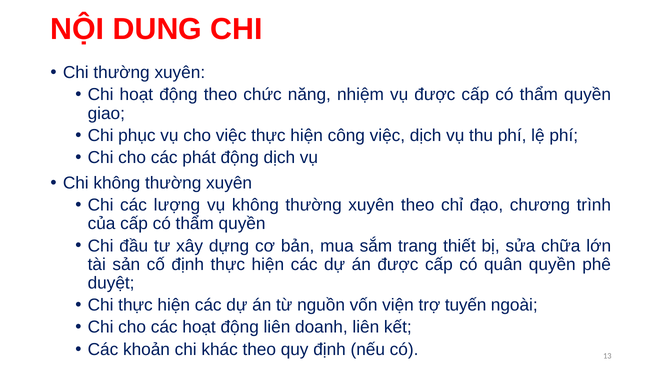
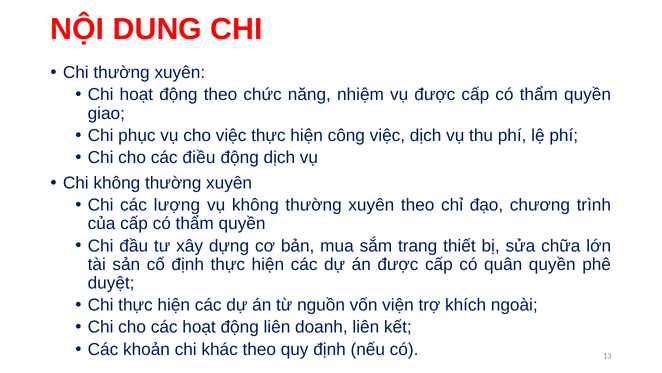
phát: phát -> điều
tuyến: tuyến -> khích
